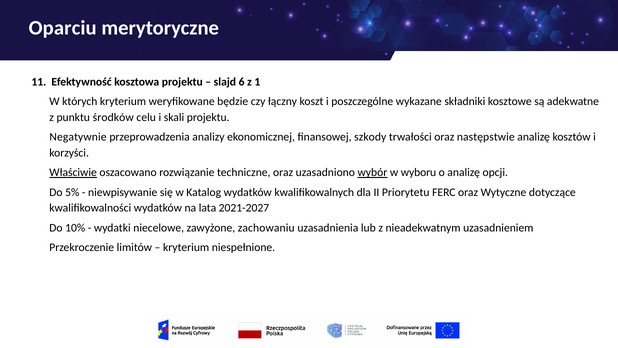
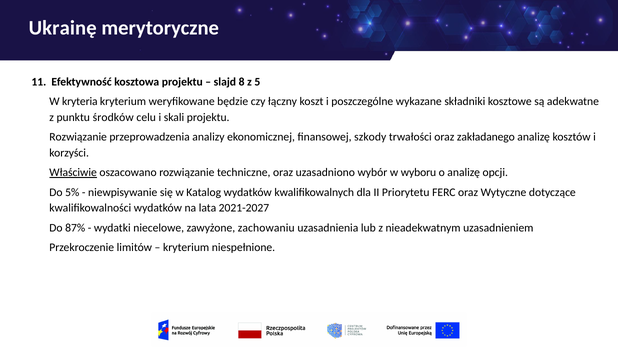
Oparciu: Oparciu -> Ukrainę
6: 6 -> 8
1: 1 -> 5
których: których -> kryteria
Negatywnie at (78, 137): Negatywnie -> Rozwiązanie
następstwie: następstwie -> zakładanego
wybór underline: present -> none
10%: 10% -> 87%
